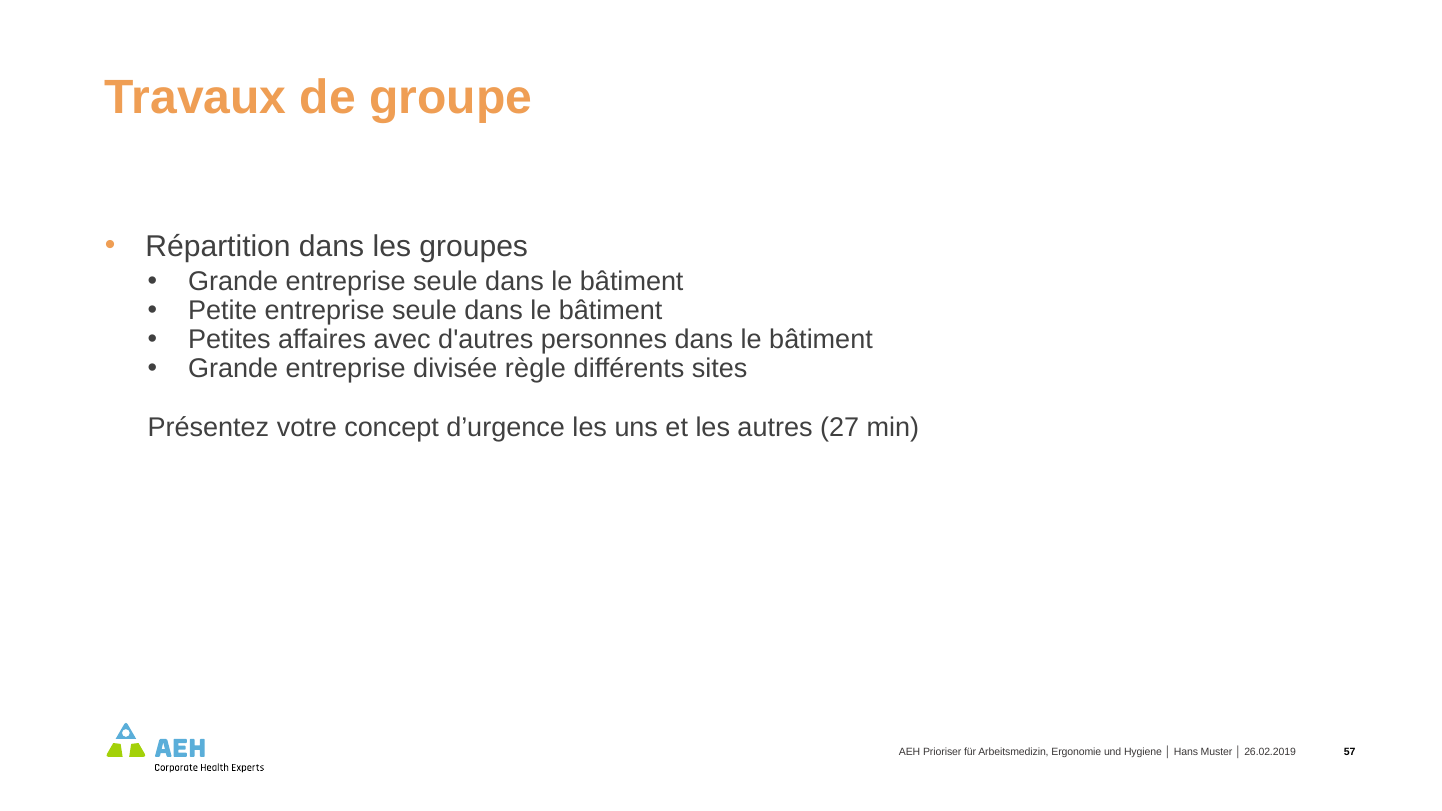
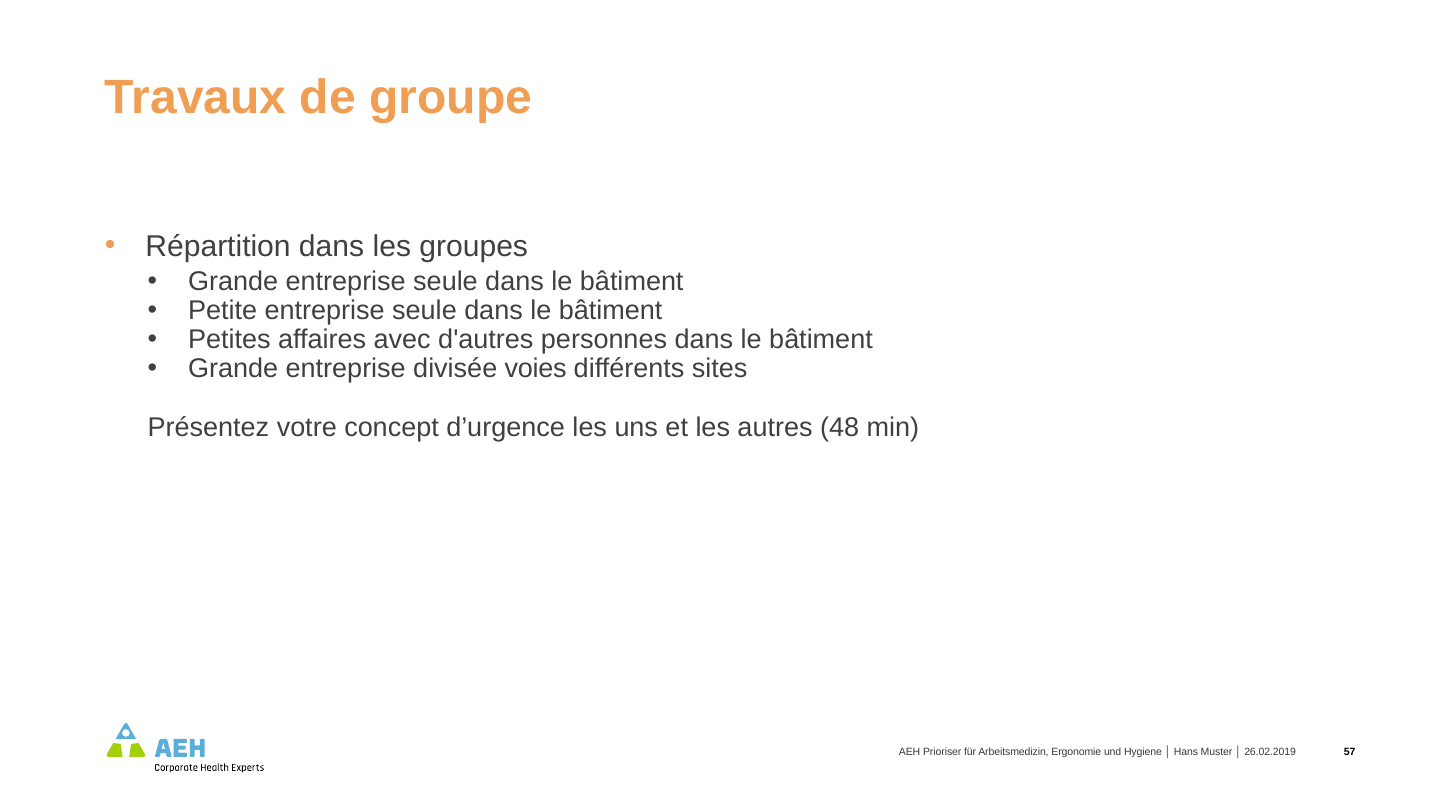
règle: règle -> voies
27: 27 -> 48
